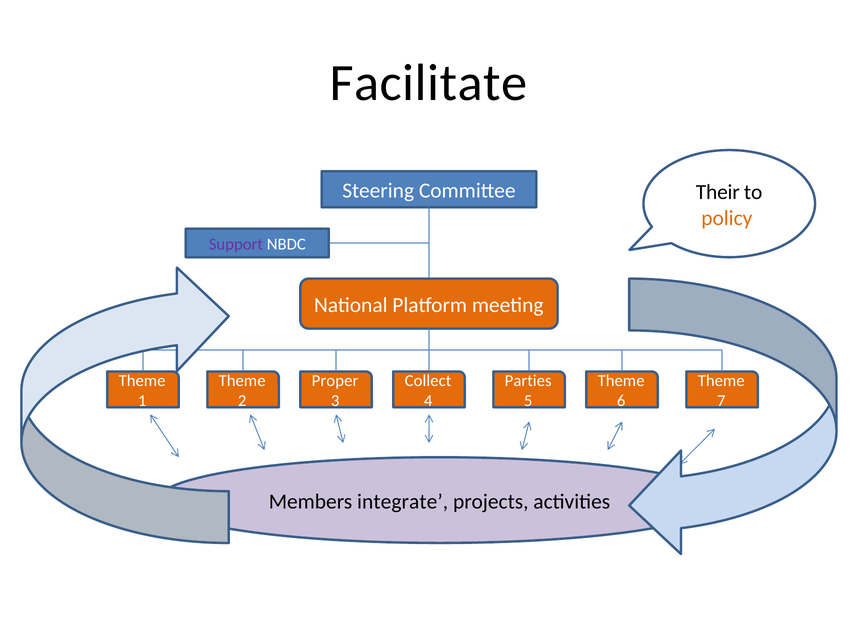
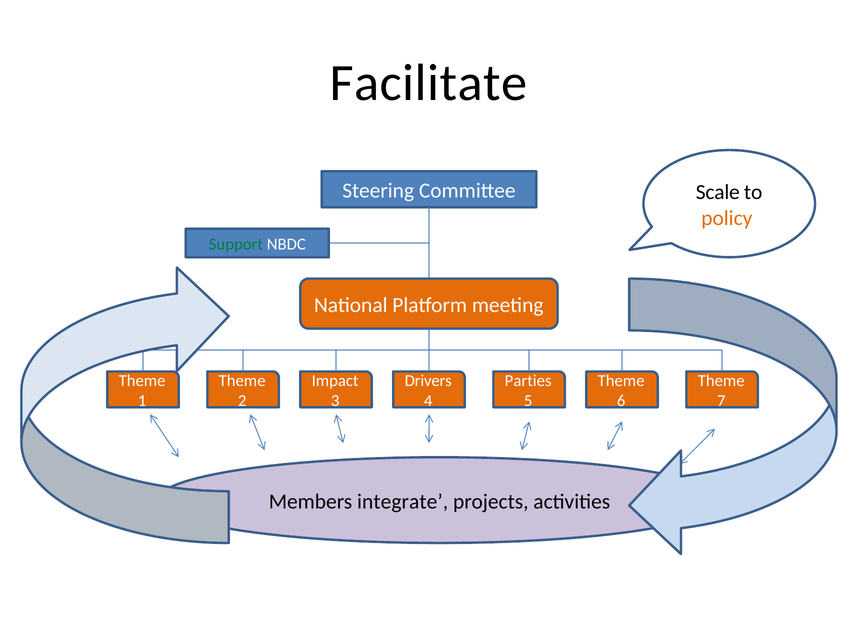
Their: Their -> Scale
Support colour: purple -> green
Proper: Proper -> Impact
Collect: Collect -> Drivers
